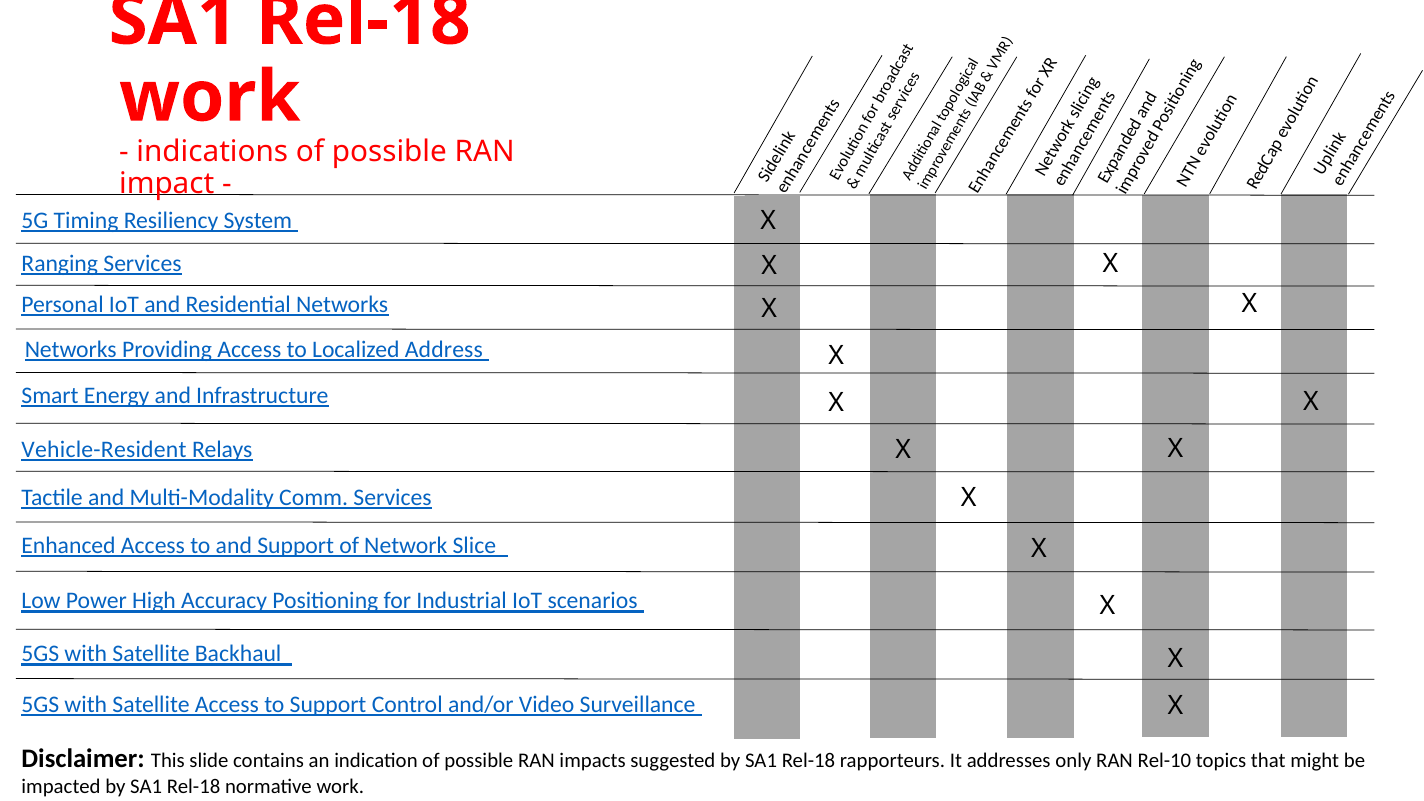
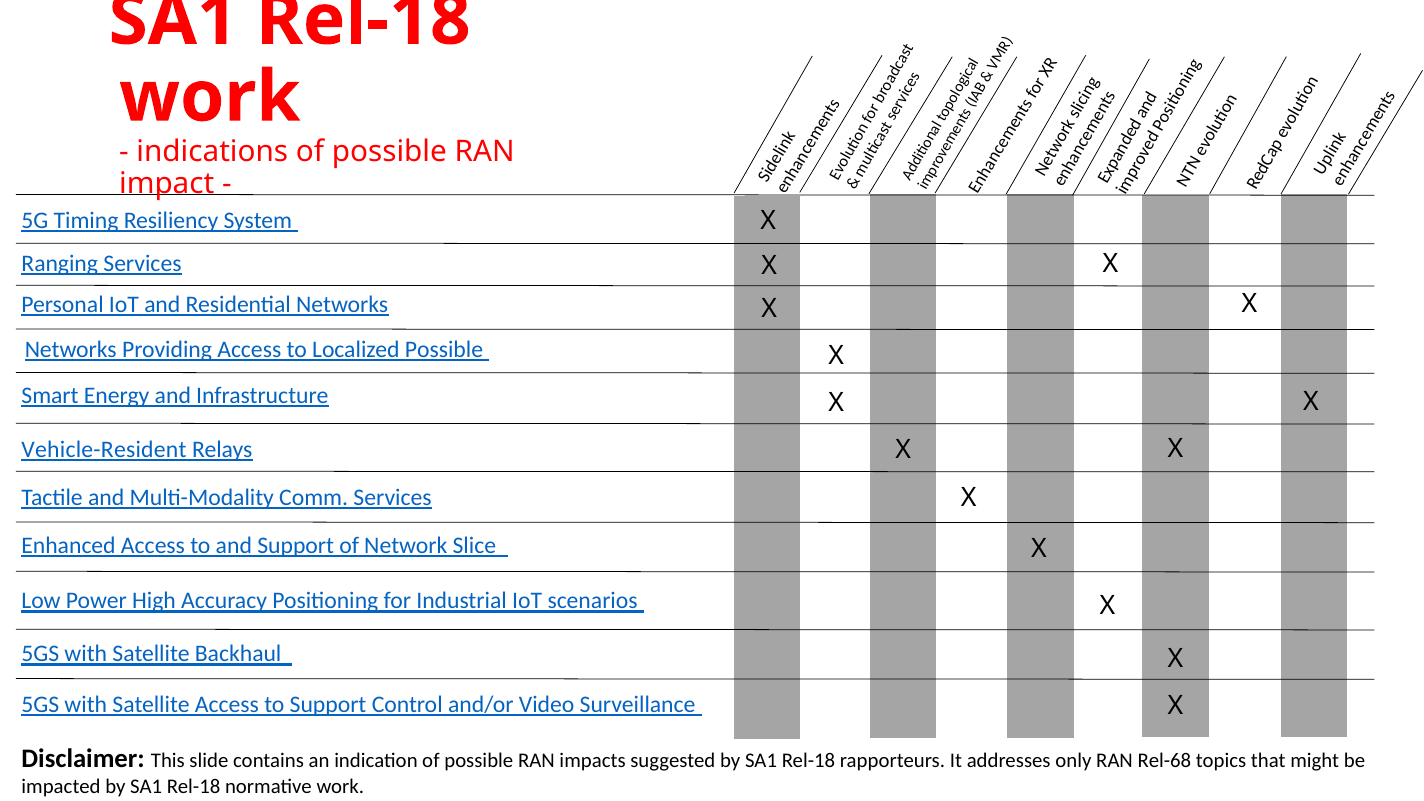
Localized Address: Address -> Possible
Rel-10: Rel-10 -> Rel-68
